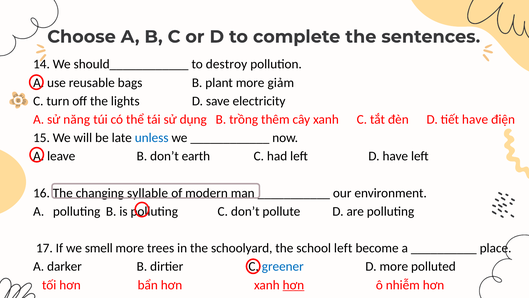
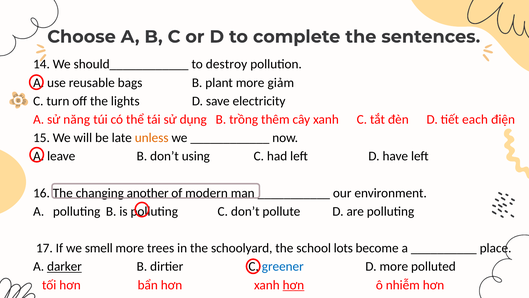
tiết have: have -> each
unless colour: blue -> orange
earth: earth -> using
syllable: syllable -> another
school left: left -> lots
darker underline: none -> present
